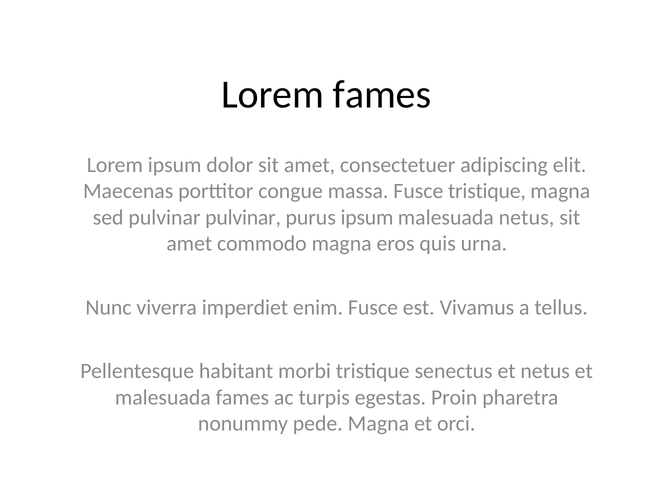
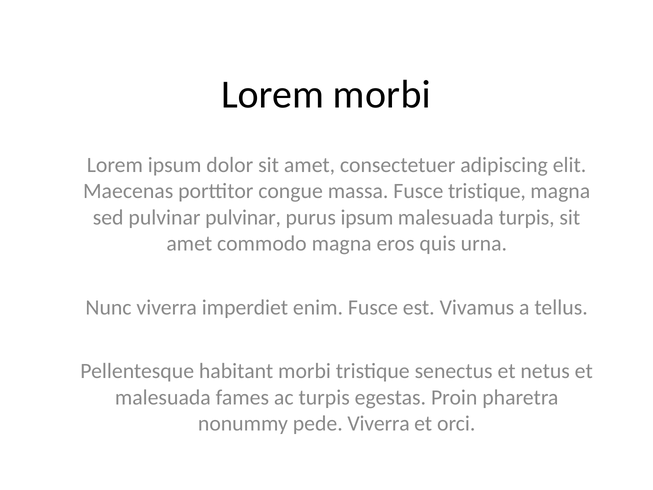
Lorem fames: fames -> morbi
malesuada netus: netus -> turpis
pede Magna: Magna -> Viverra
